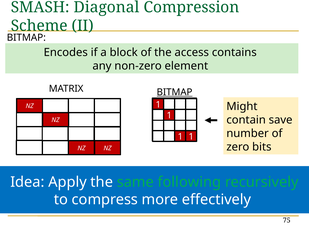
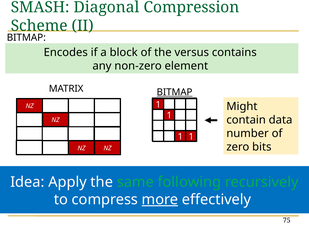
access: access -> versus
save: save -> data
more underline: none -> present
